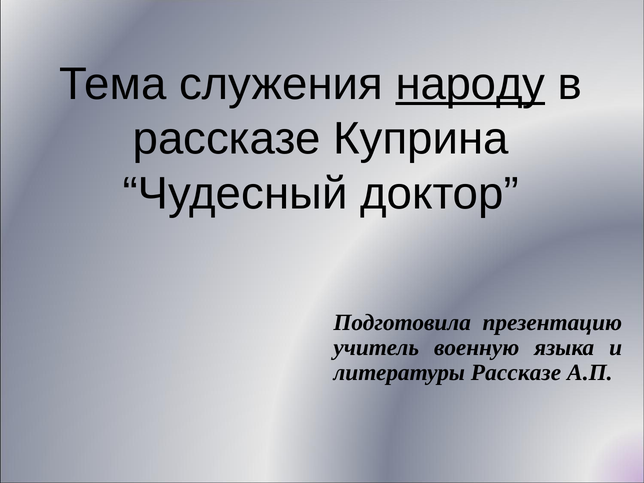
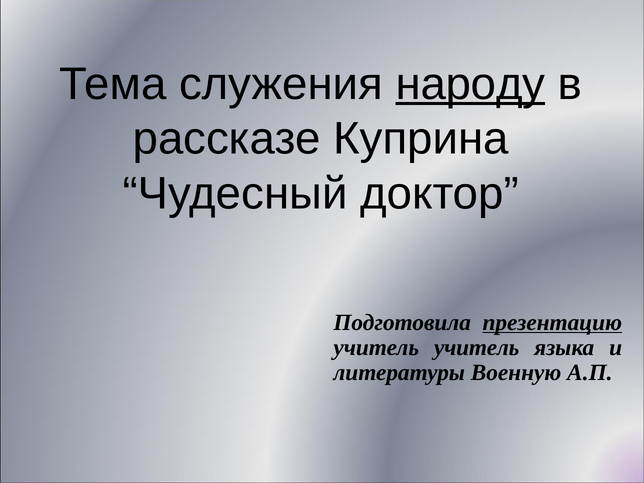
презентацию underline: none -> present
учитель военную: военную -> учитель
литературы Рассказе: Рассказе -> Военную
